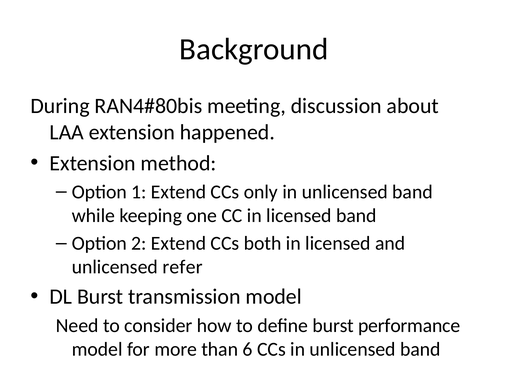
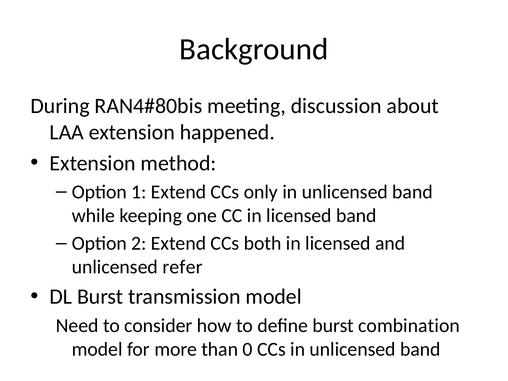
performance: performance -> combination
6: 6 -> 0
